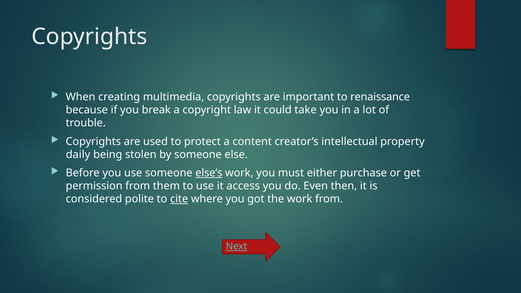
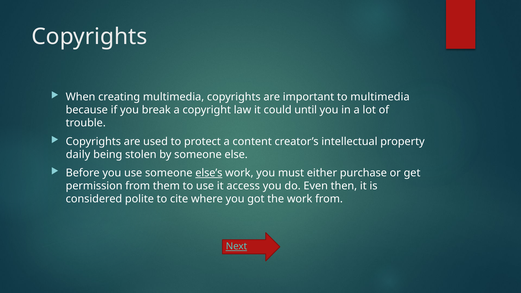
to renaissance: renaissance -> multimedia
take: take -> until
cite underline: present -> none
